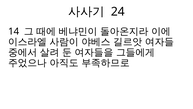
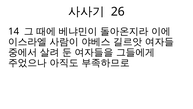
24: 24 -> 26
